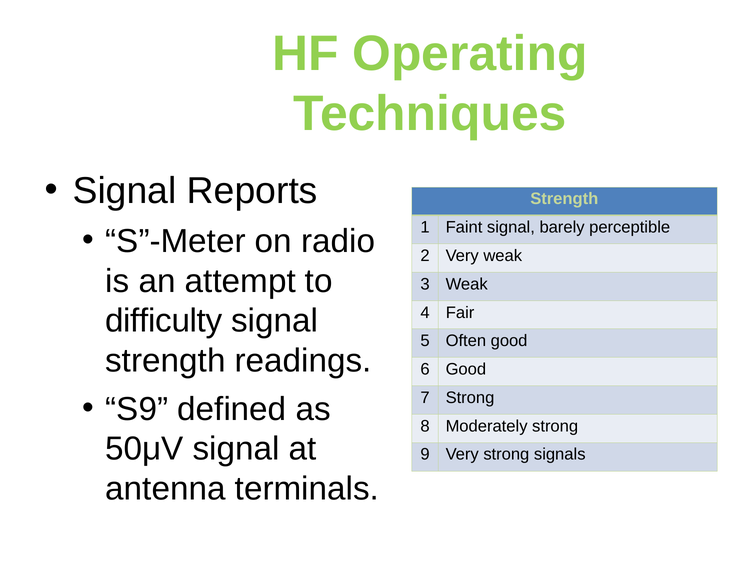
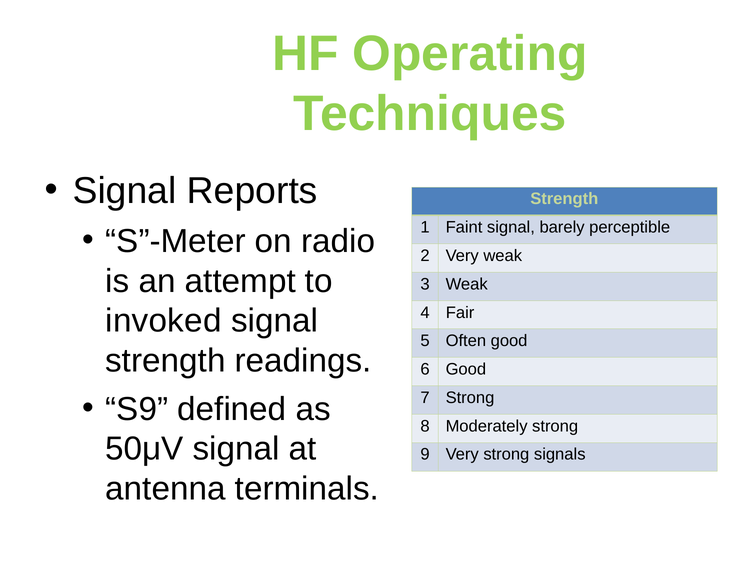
difficulty: difficulty -> invoked
